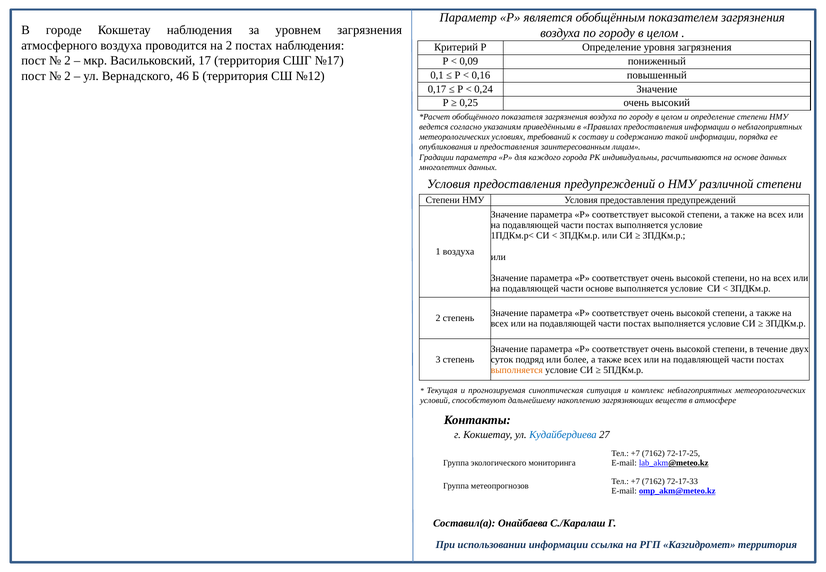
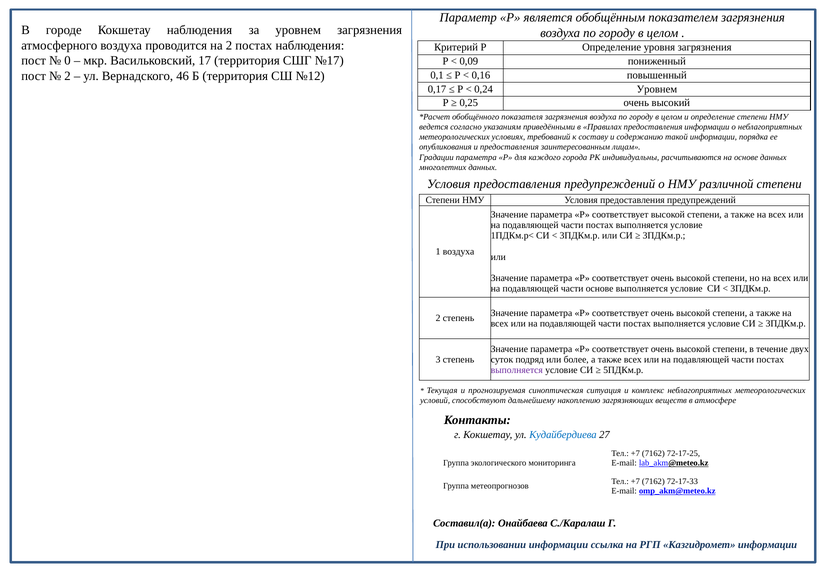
2 at (68, 61): 2 -> 0
0,24 Значение: Значение -> Уровнем
выполняется at (517, 370) colour: orange -> purple
Казгидромет территория: территория -> информации
